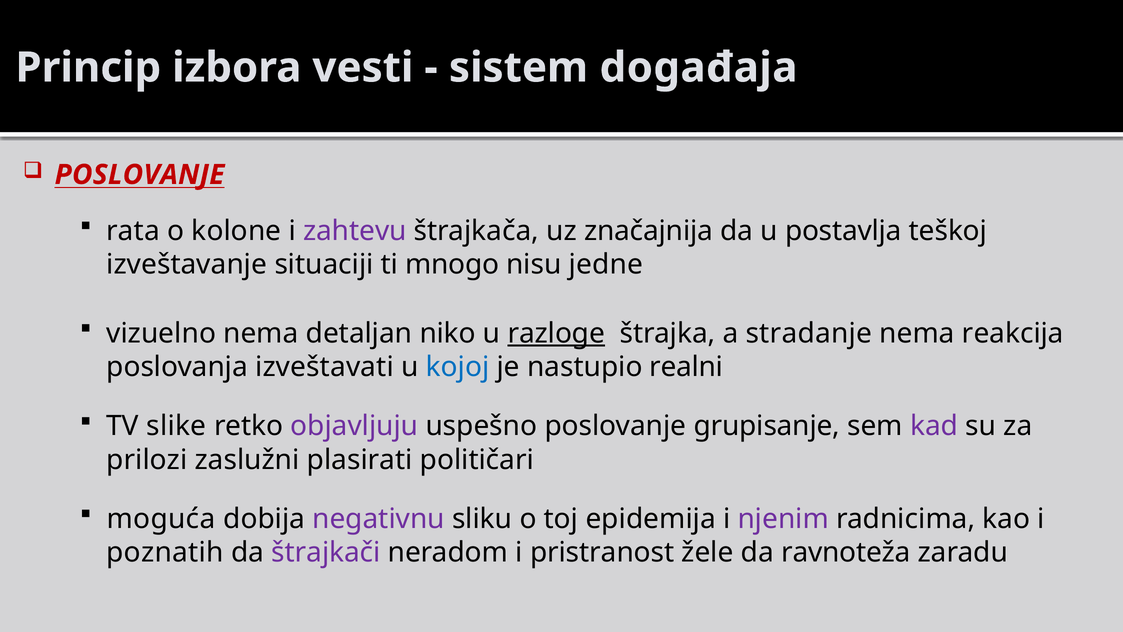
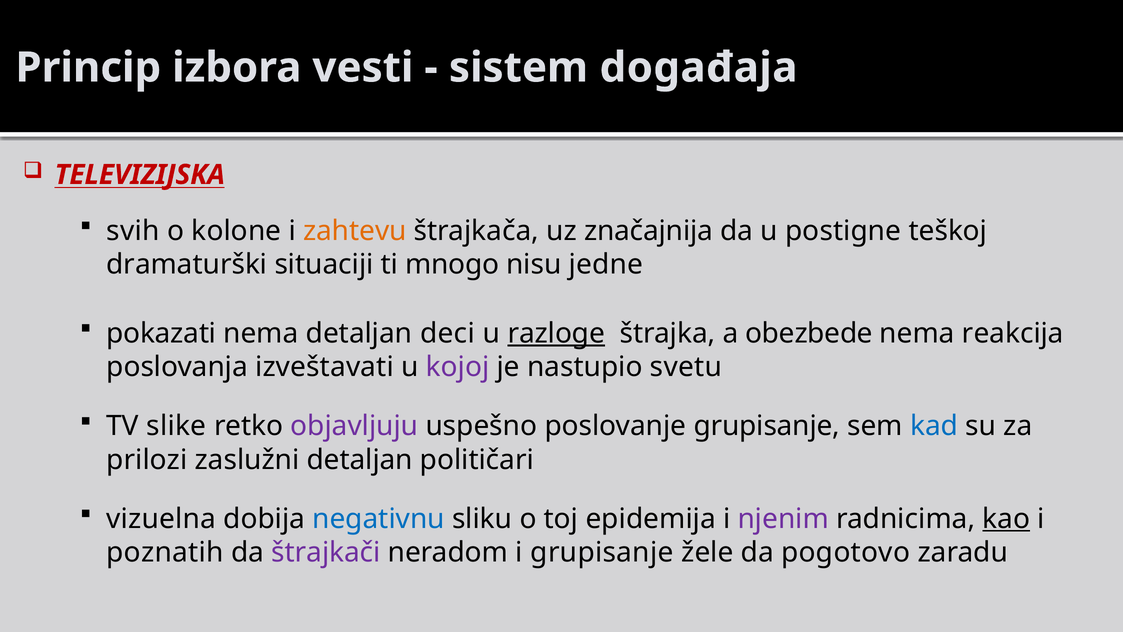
POSLOVANJE at (140, 175): POSLOVANJE -> TELEVIZIJSKA
rata: rata -> svih
zahtevu colour: purple -> orange
postavlja: postavlja -> postigne
izveštavanje: izveštavanje -> dramaturški
vizuelno: vizuelno -> pokazati
niko: niko -> deci
stradanje: stradanje -> obezbede
kojoj colour: blue -> purple
realni: realni -> svetu
kad colour: purple -> blue
zaslužni plasirati: plasirati -> detaljan
moguća: moguća -> vizuelna
negativnu colour: purple -> blue
kao underline: none -> present
i pristranost: pristranost -> grupisanje
ravnoteža: ravnoteža -> pogotovo
